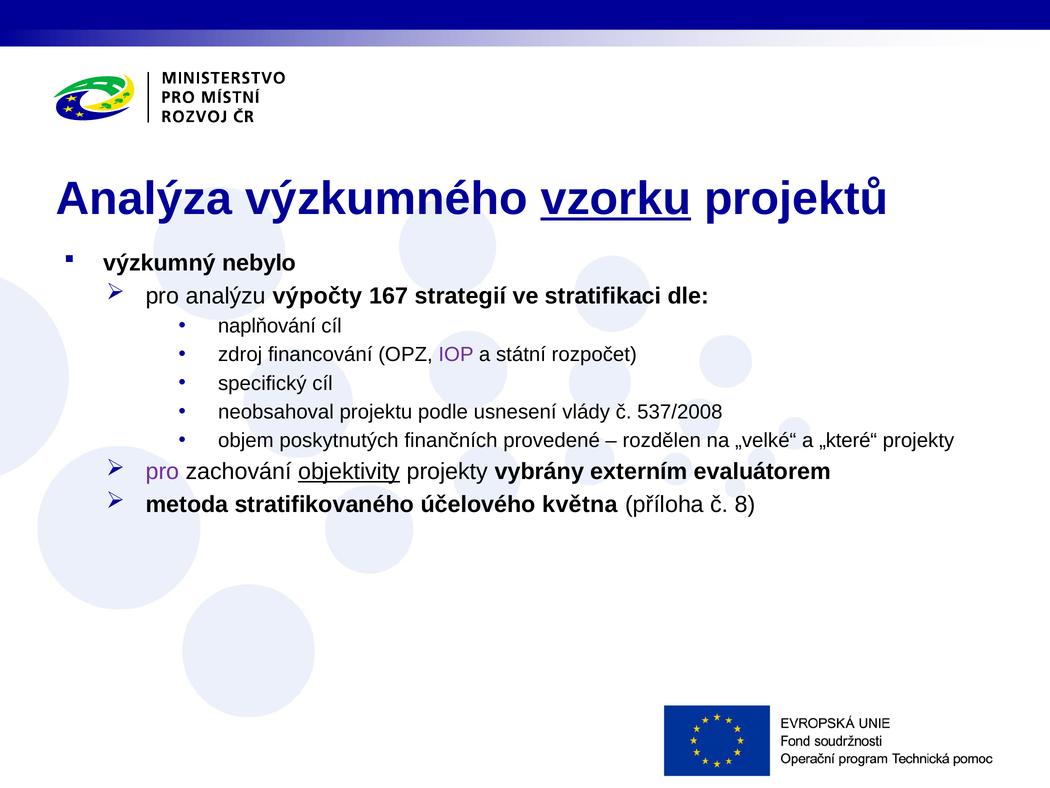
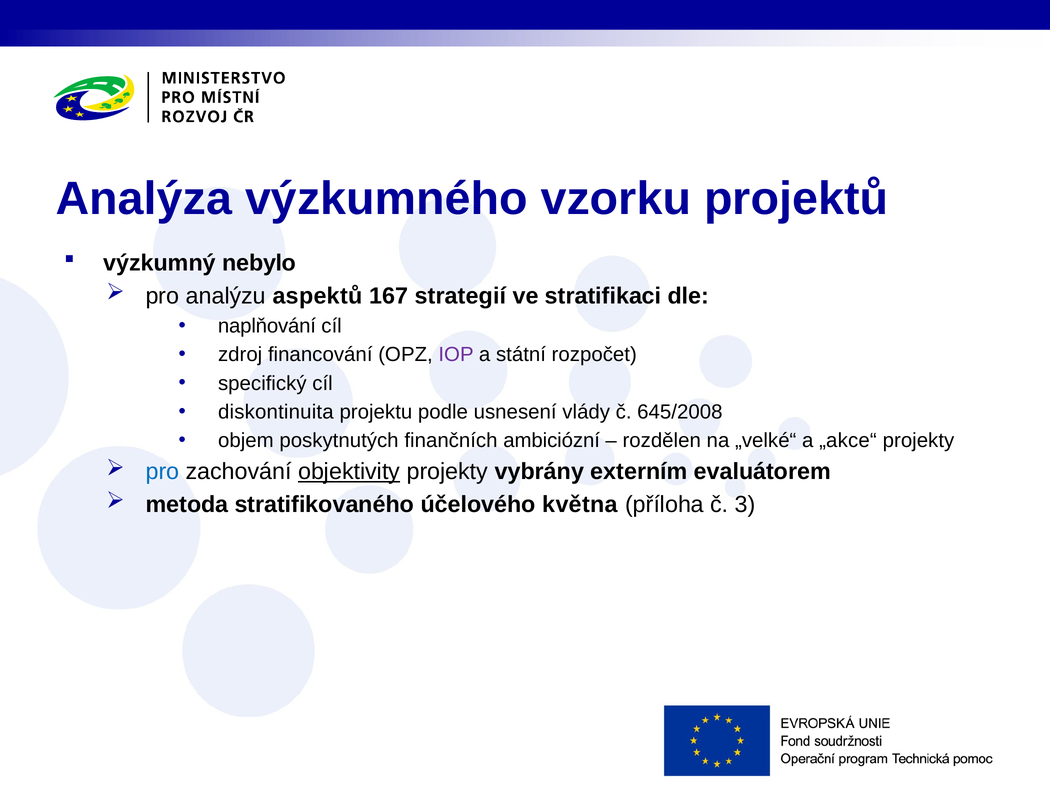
vzorku underline: present -> none
výpočty: výpočty -> aspektů
neobsahoval: neobsahoval -> diskontinuita
537/2008: 537/2008 -> 645/2008
provedené: provedené -> ambiciózní
„které“: „které“ -> „akce“
pro at (163, 471) colour: purple -> blue
8: 8 -> 3
